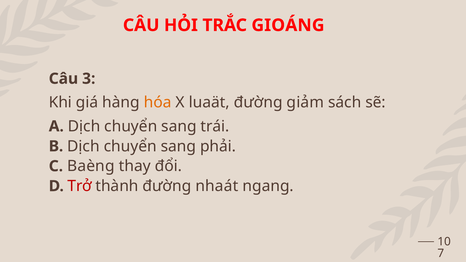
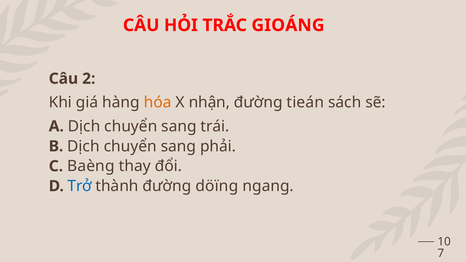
3: 3 -> 2
luaät: luaät -> nhận
giảm: giảm -> tieán
Trở colour: red -> blue
nhaát: nhaát -> döïng
